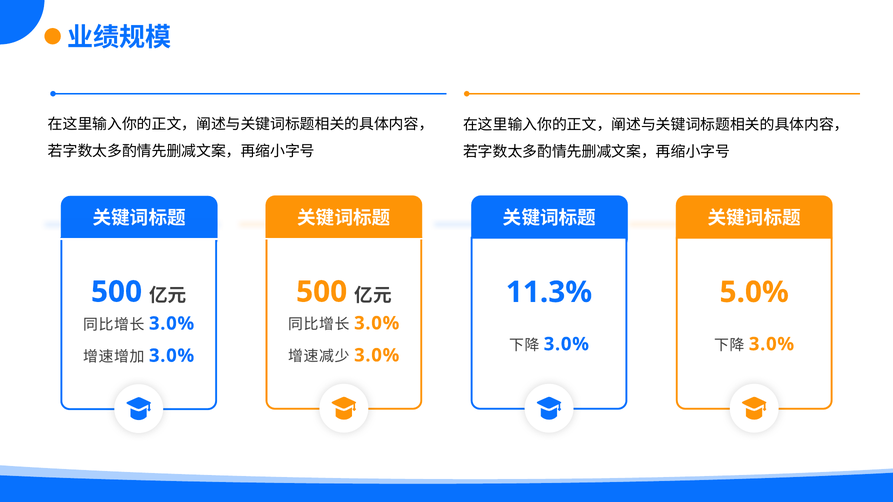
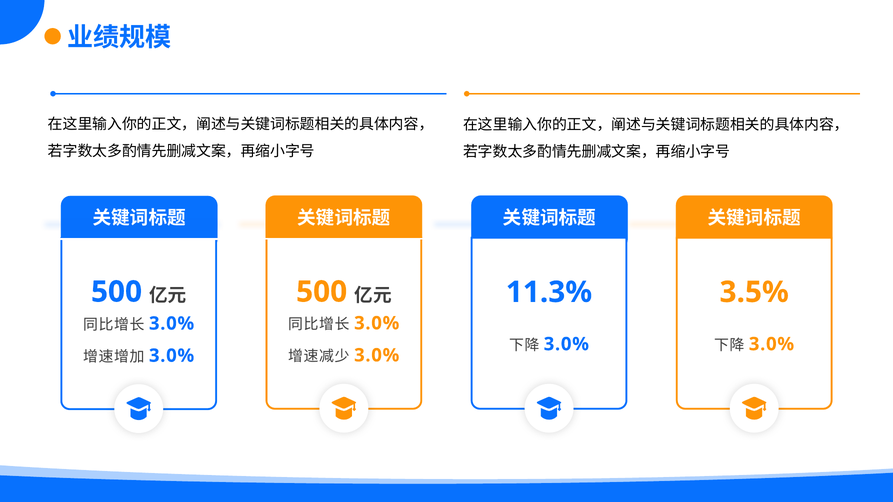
5.0%: 5.0% -> 3.5%
